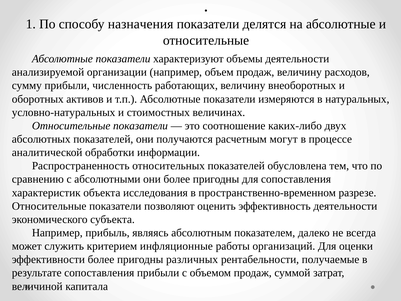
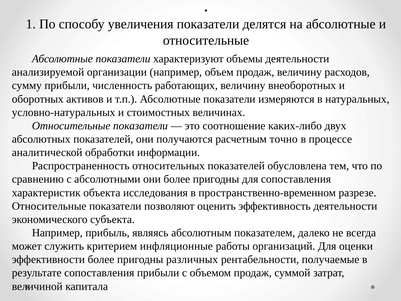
назначения: назначения -> увеличения
могут: могут -> точно
